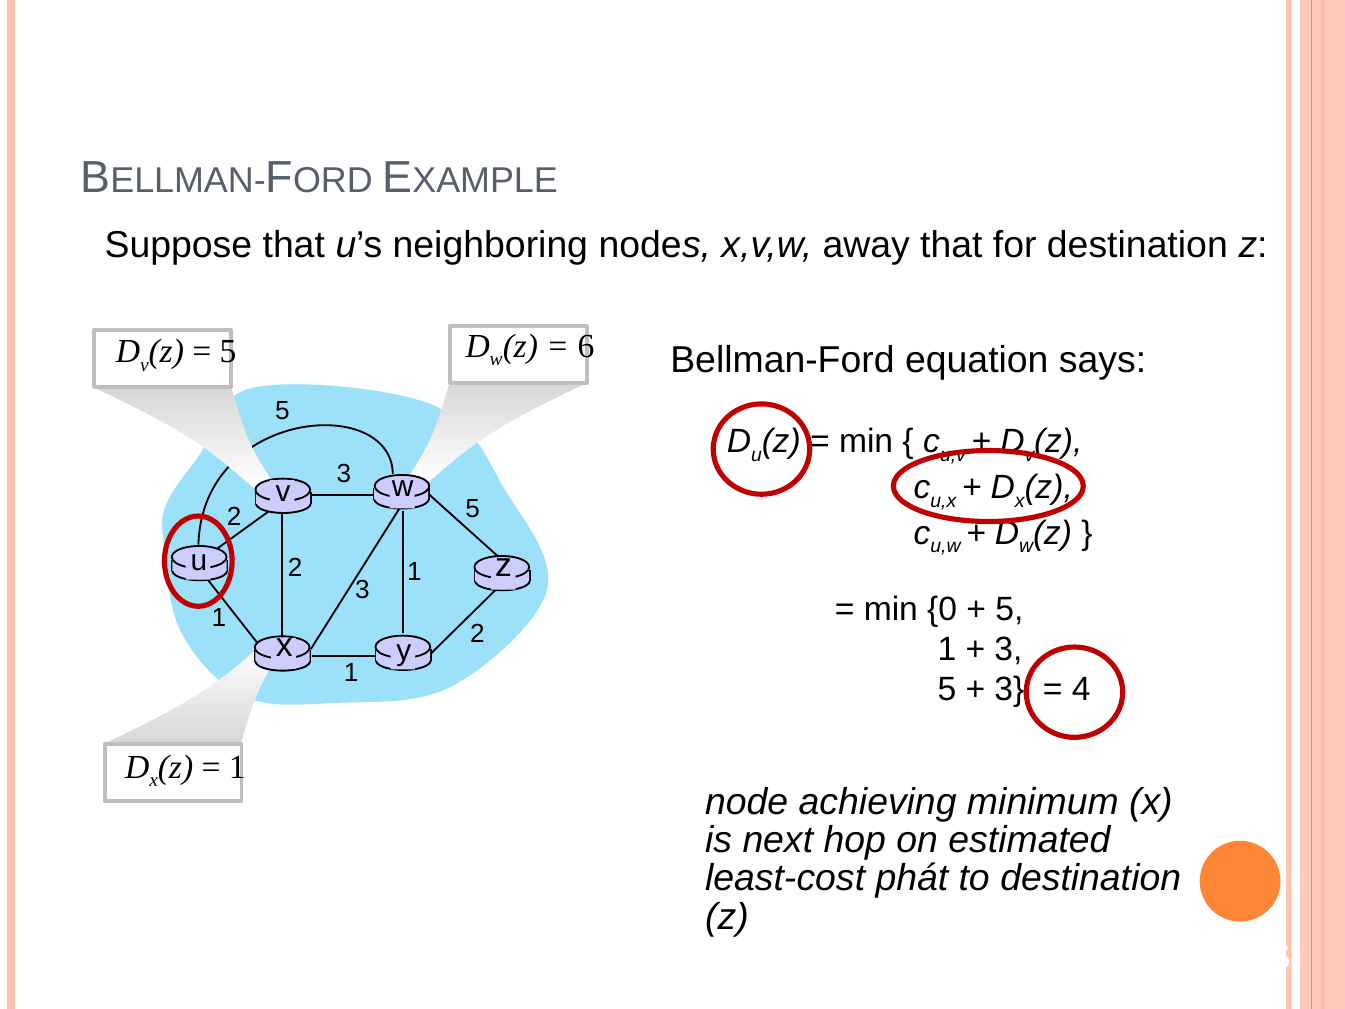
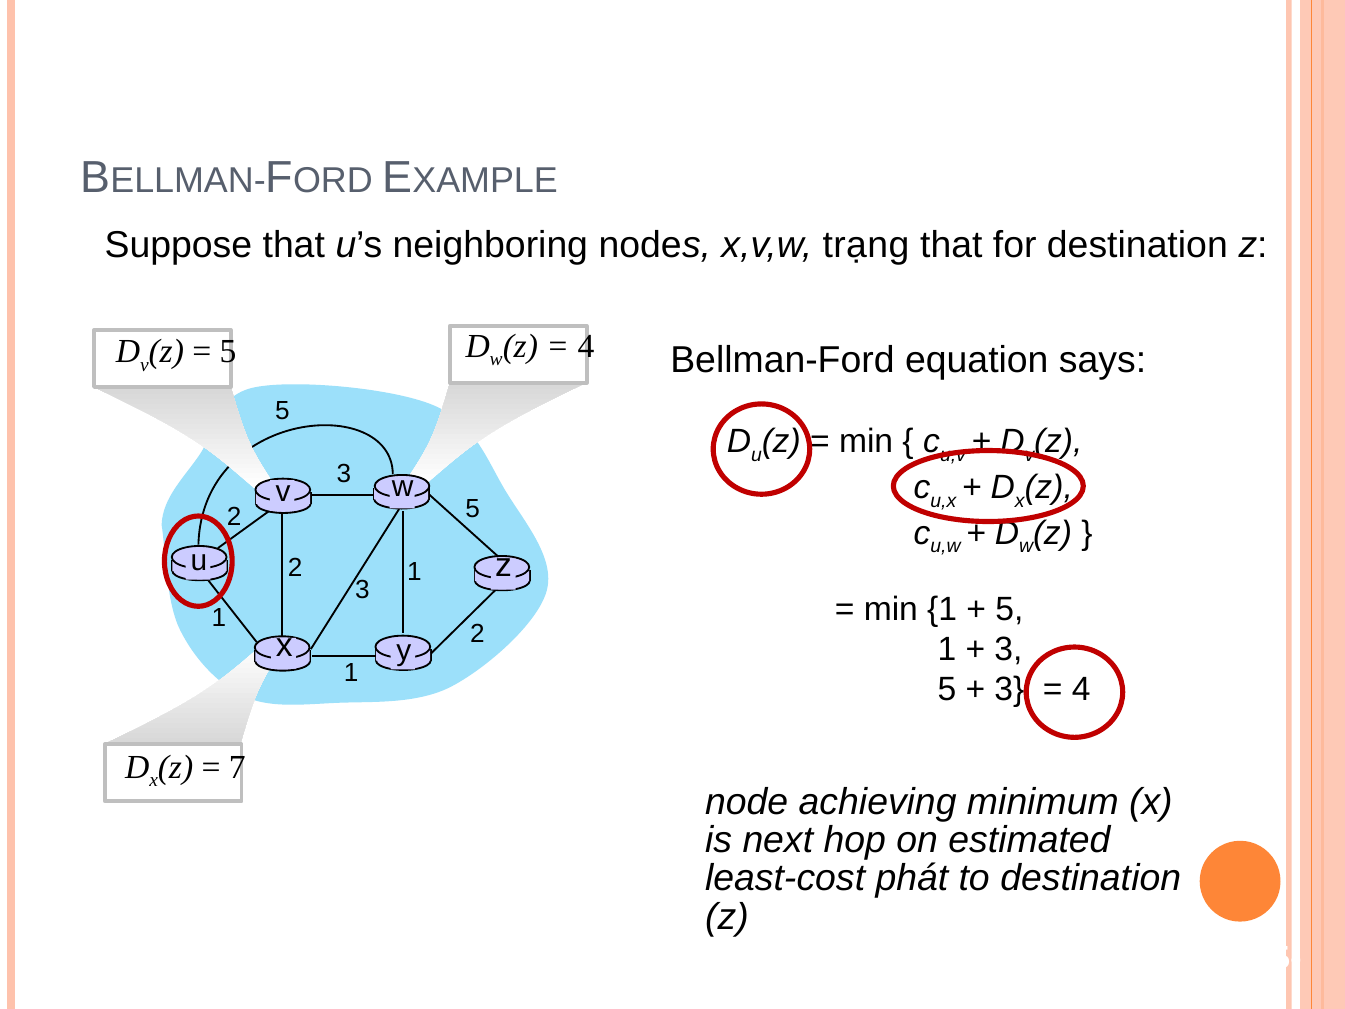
away: away -> trạng
6 at (586, 346): 6 -> 4
min 0: 0 -> 1
1 at (237, 767): 1 -> 7
